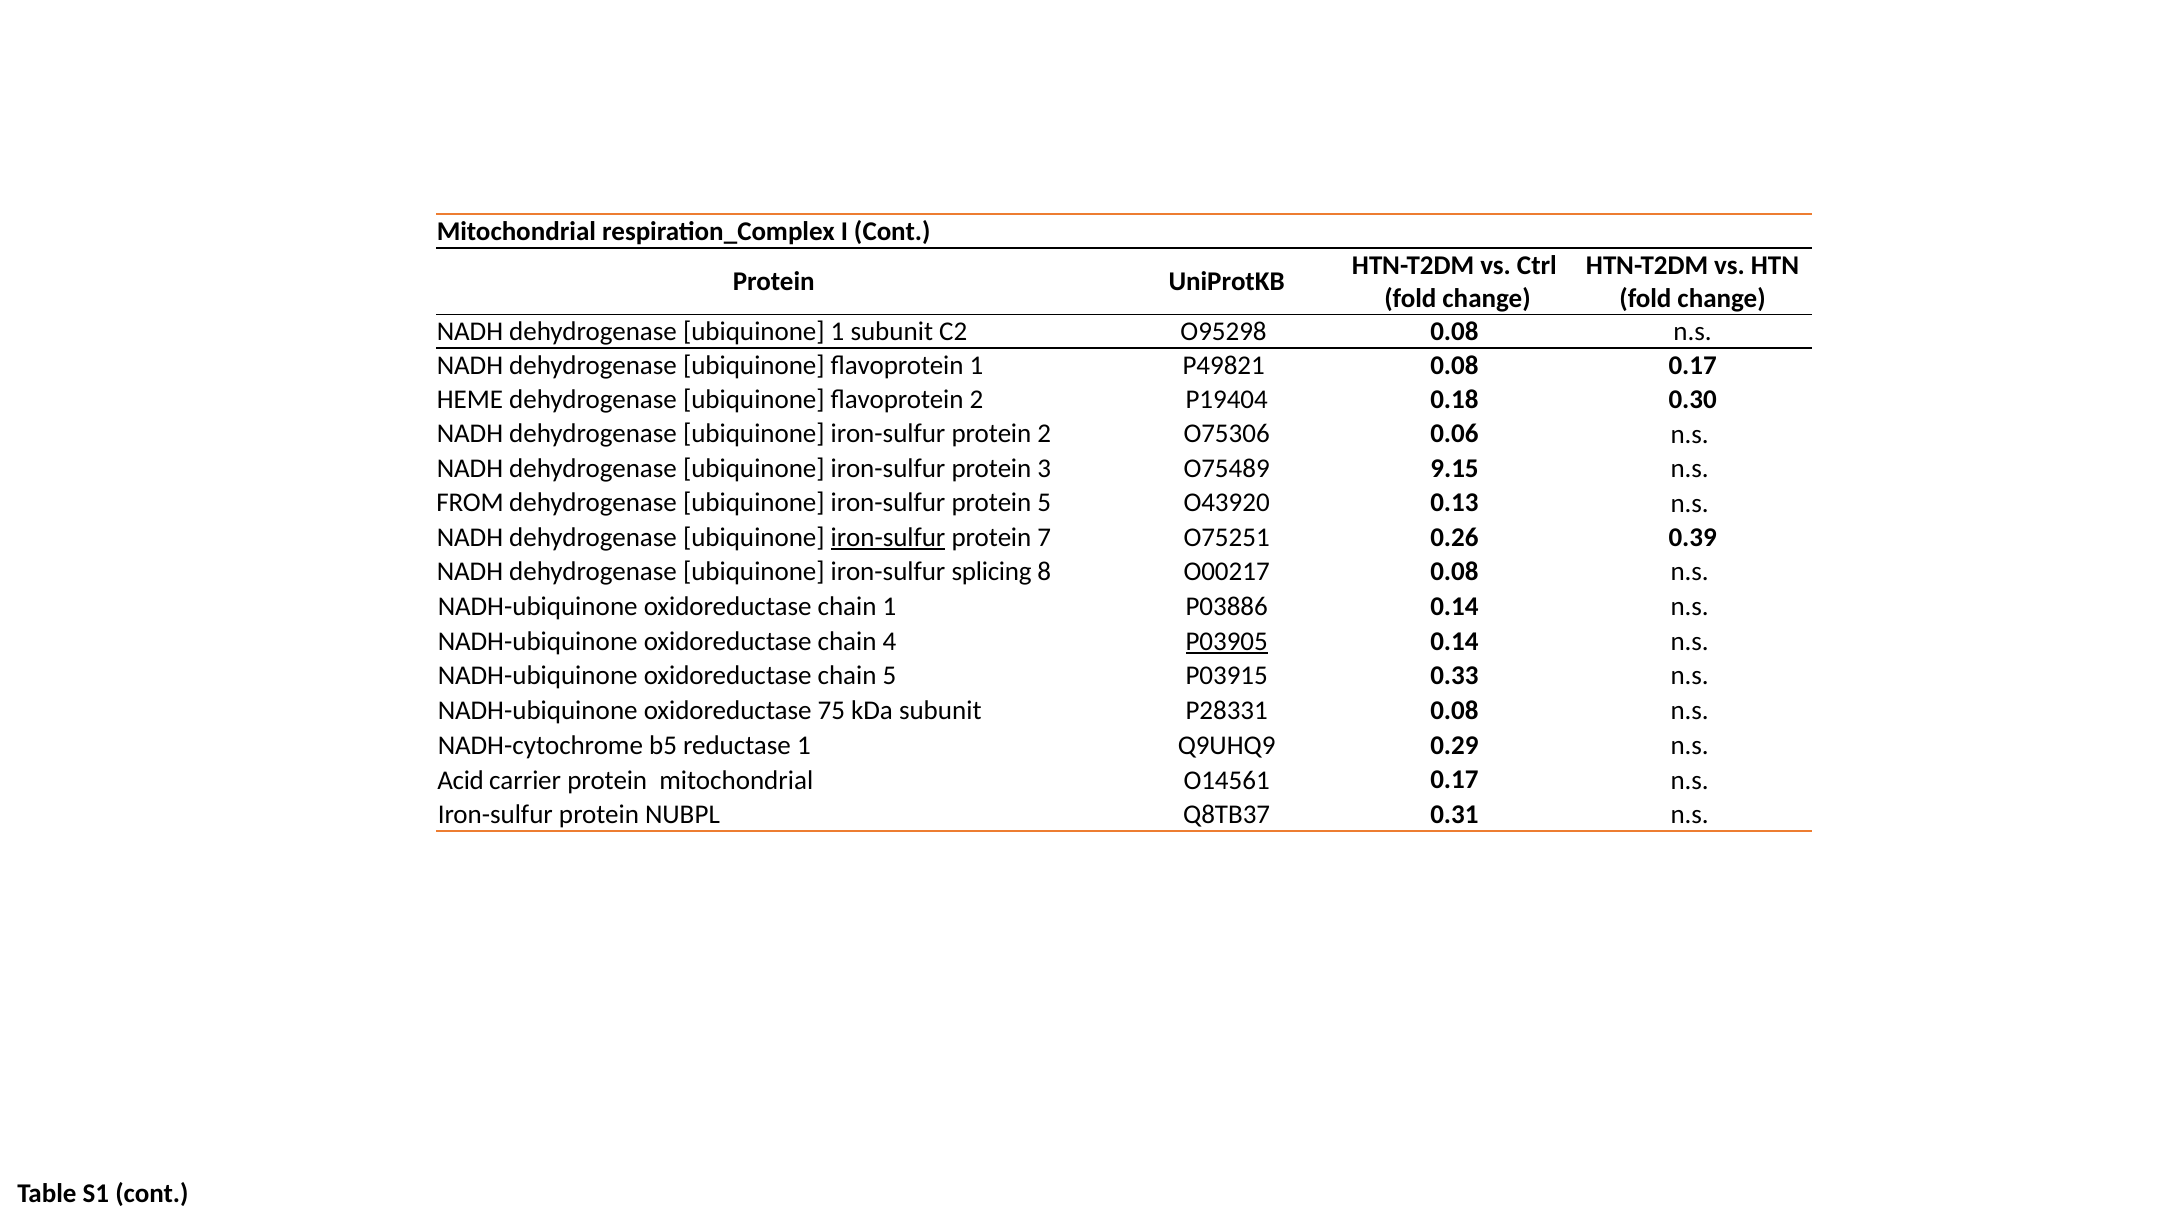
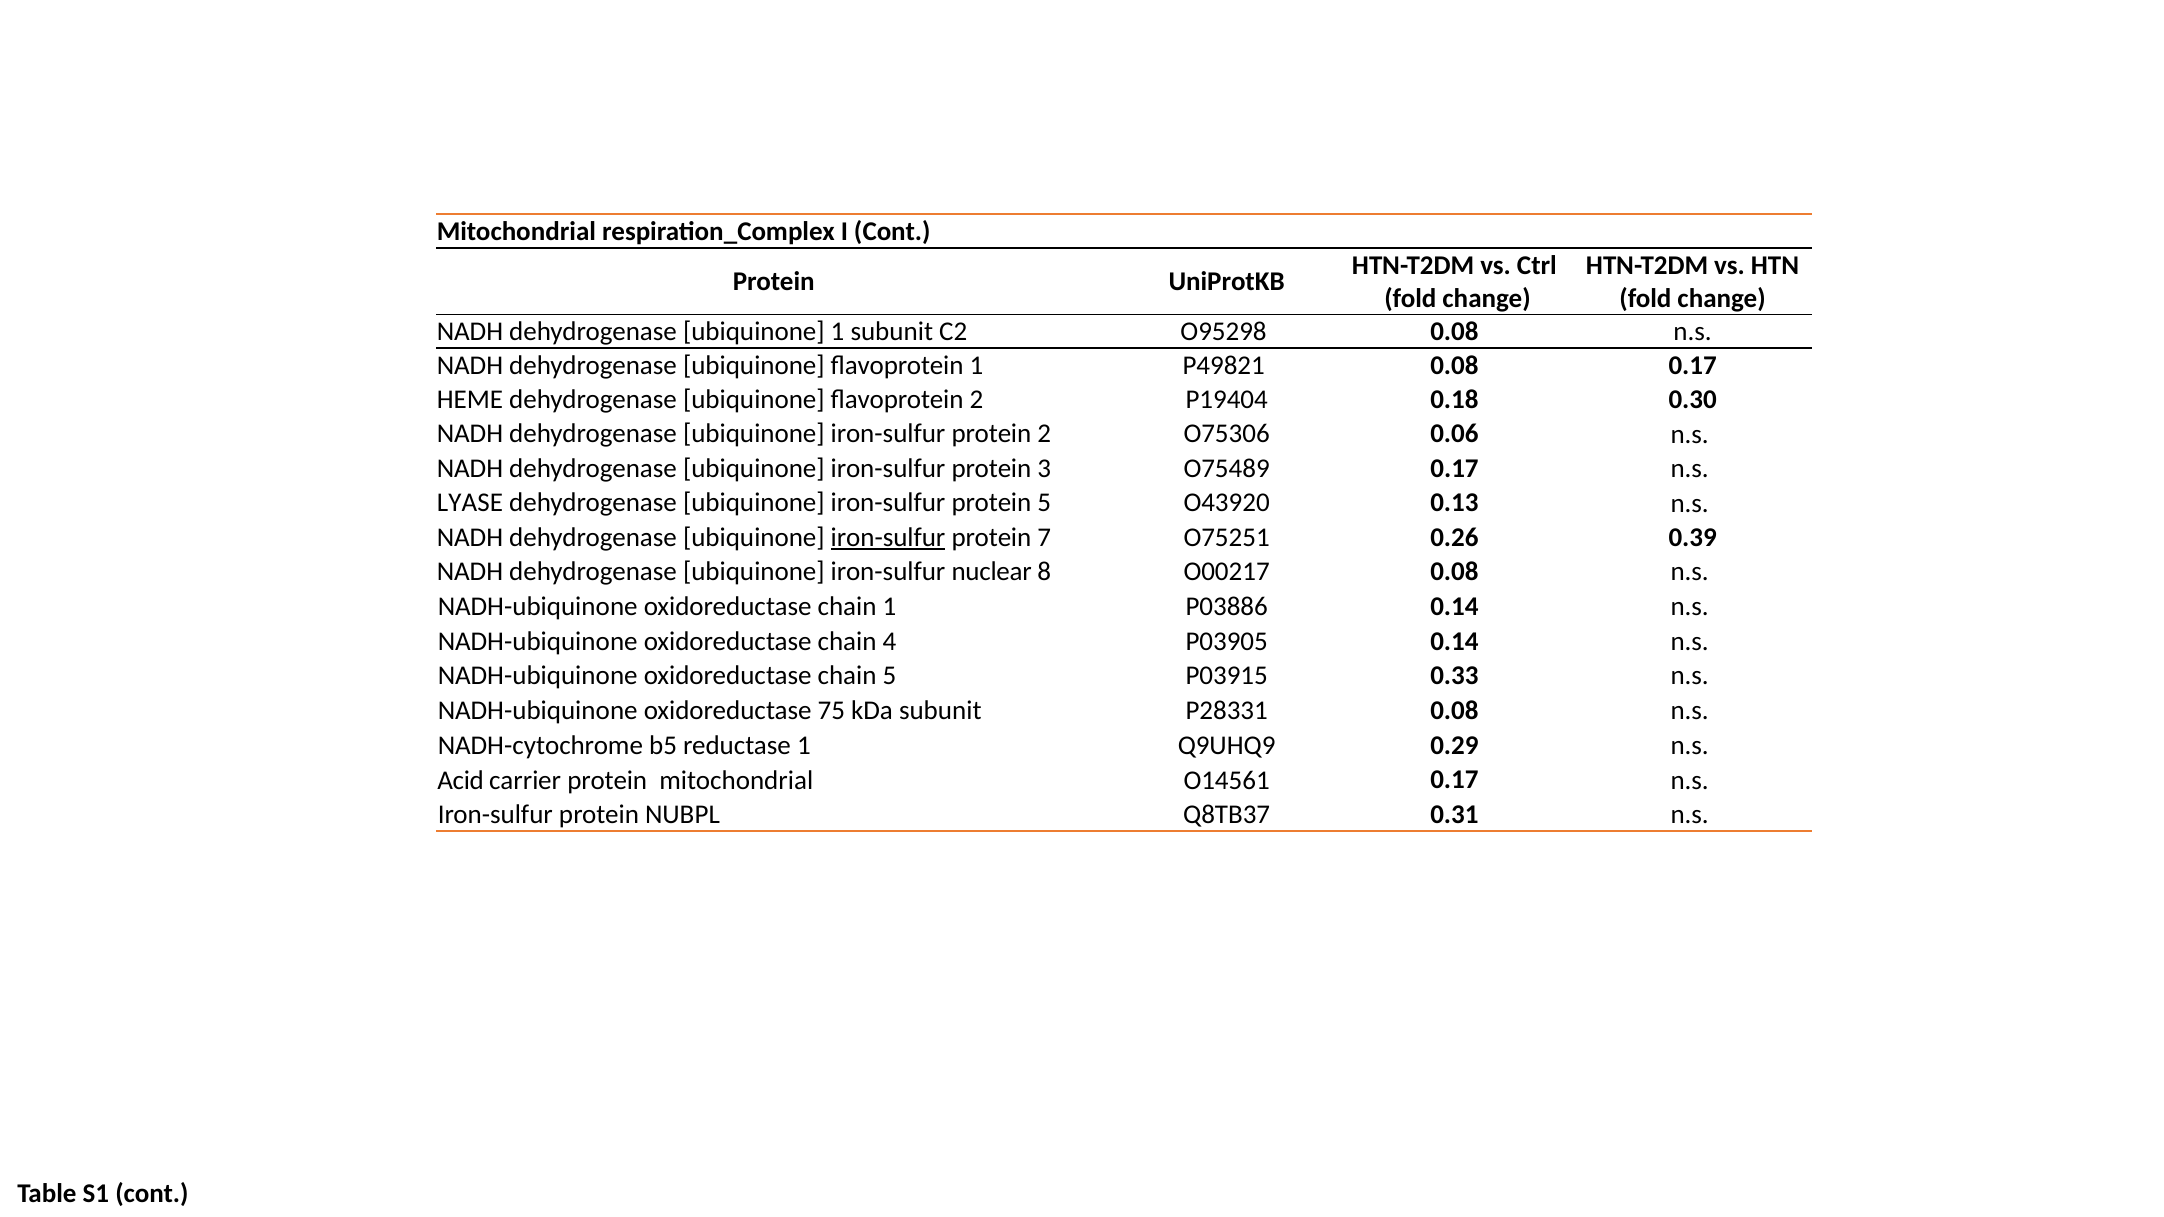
O75489 9.15: 9.15 -> 0.17
FROM: FROM -> LYASE
splicing: splicing -> nuclear
P03905 underline: present -> none
